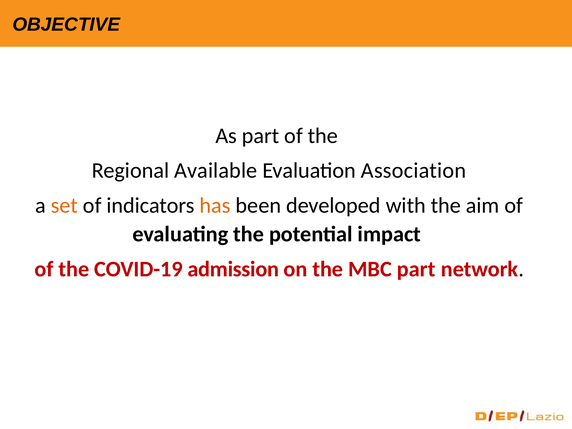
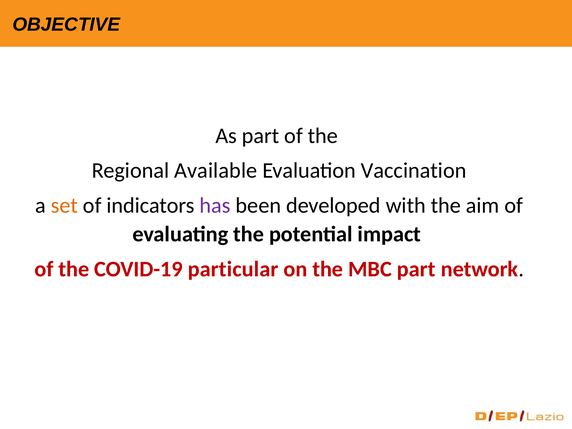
Association: Association -> Vaccination
has colour: orange -> purple
admission: admission -> particular
